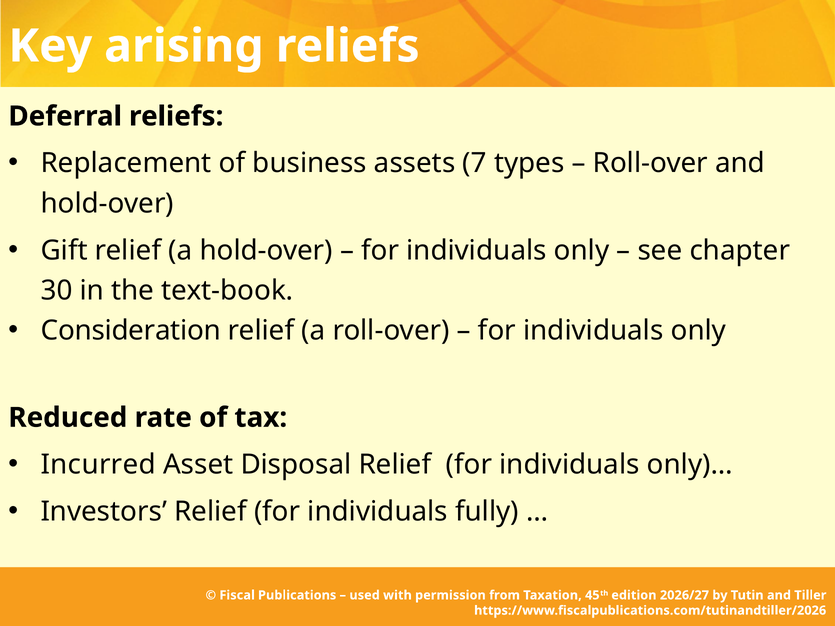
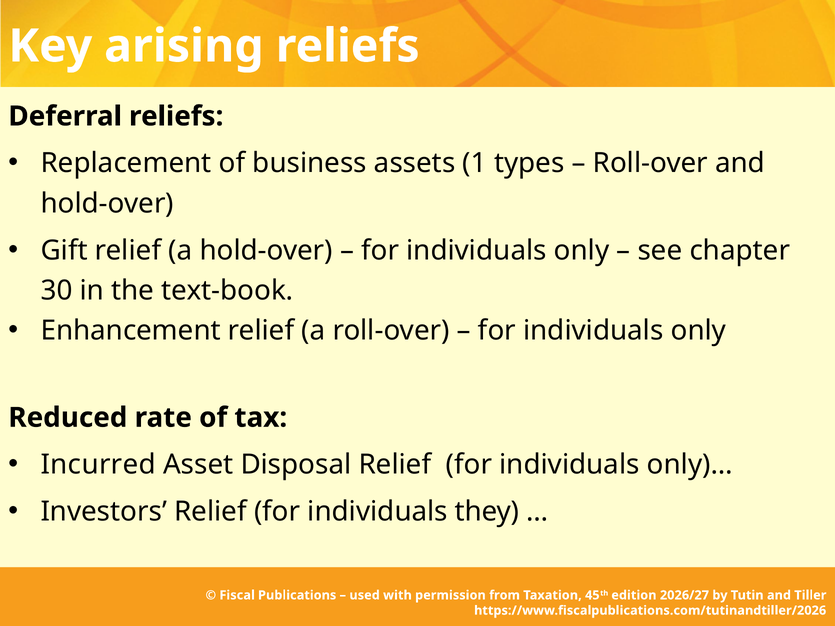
7: 7 -> 1
Consideration: Consideration -> Enhancement
fully: fully -> they
